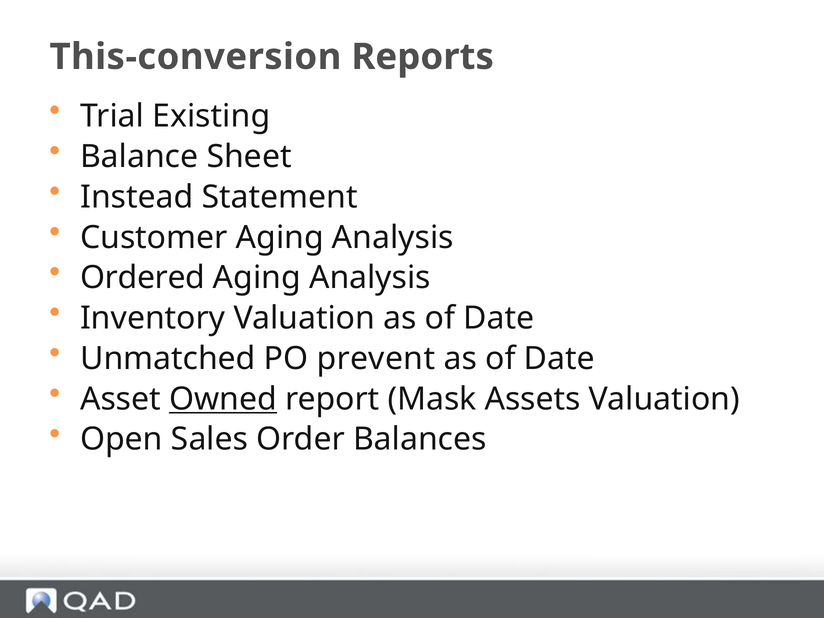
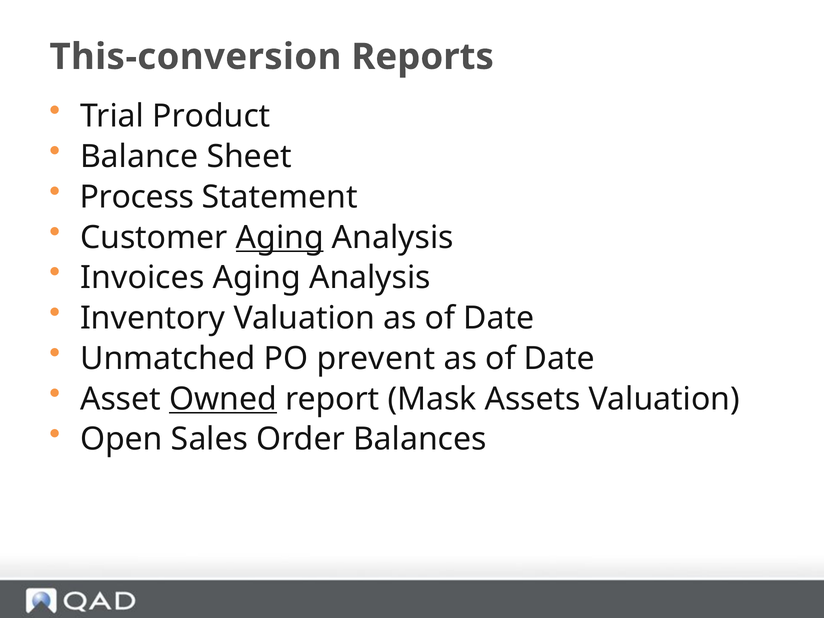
Existing: Existing -> Product
Instead: Instead -> Process
Aging at (280, 237) underline: none -> present
Ordered: Ordered -> Invoices
